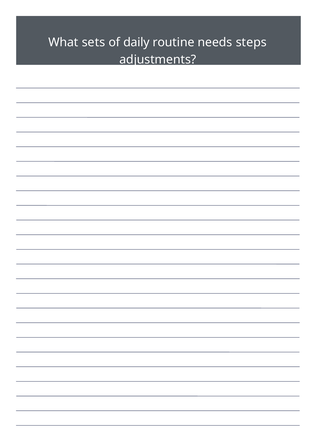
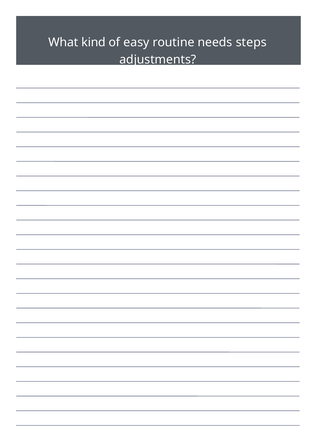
sets: sets -> kind
daily: daily -> easy
